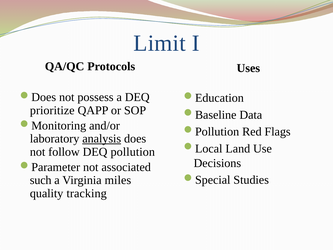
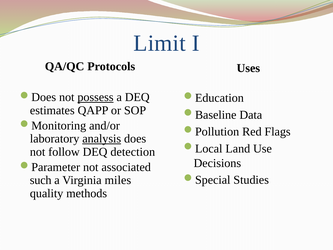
possess underline: none -> present
prioritize: prioritize -> estimates
pollution: pollution -> detection
tracking: tracking -> methods
